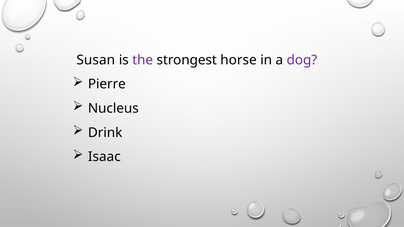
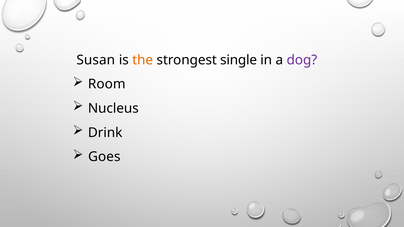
the colour: purple -> orange
horse: horse -> single
Pierre: Pierre -> Room
Isaac: Isaac -> Goes
